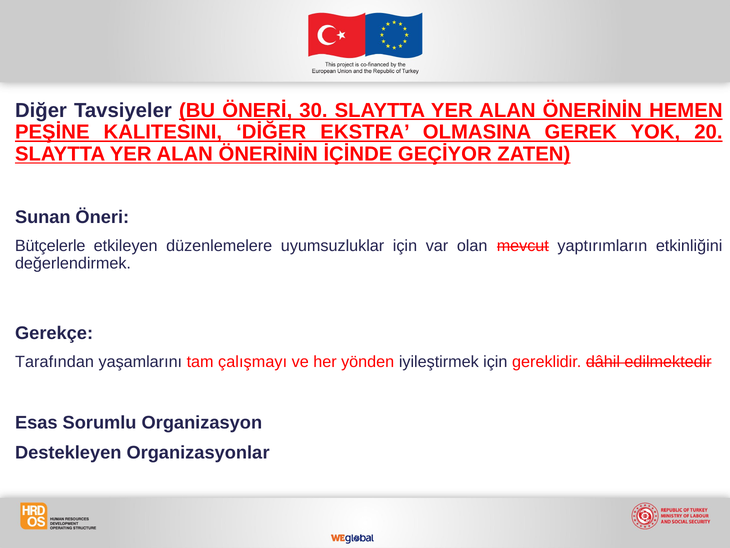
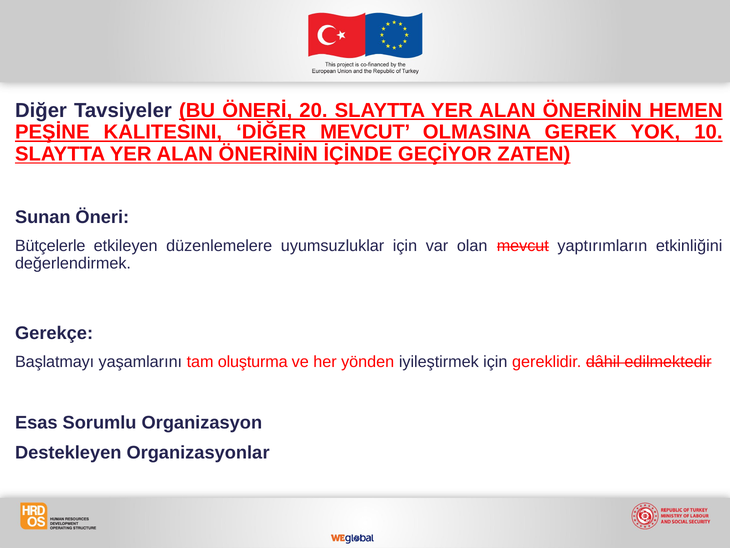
30: 30 -> 20
DİĞER EKSTRA: EKSTRA -> MEVCUT
20: 20 -> 10
Tarafından: Tarafından -> Başlatmayı
çalışmayı: çalışmayı -> oluşturma
